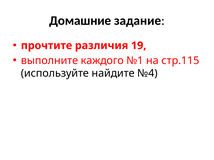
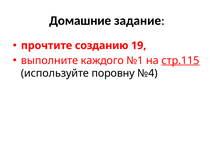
различия: различия -> созданию
стр.115 underline: none -> present
найдите: найдите -> поровну
